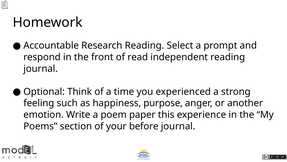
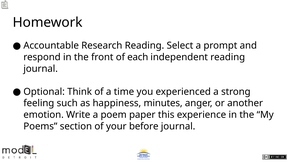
read: read -> each
purpose: purpose -> minutes
